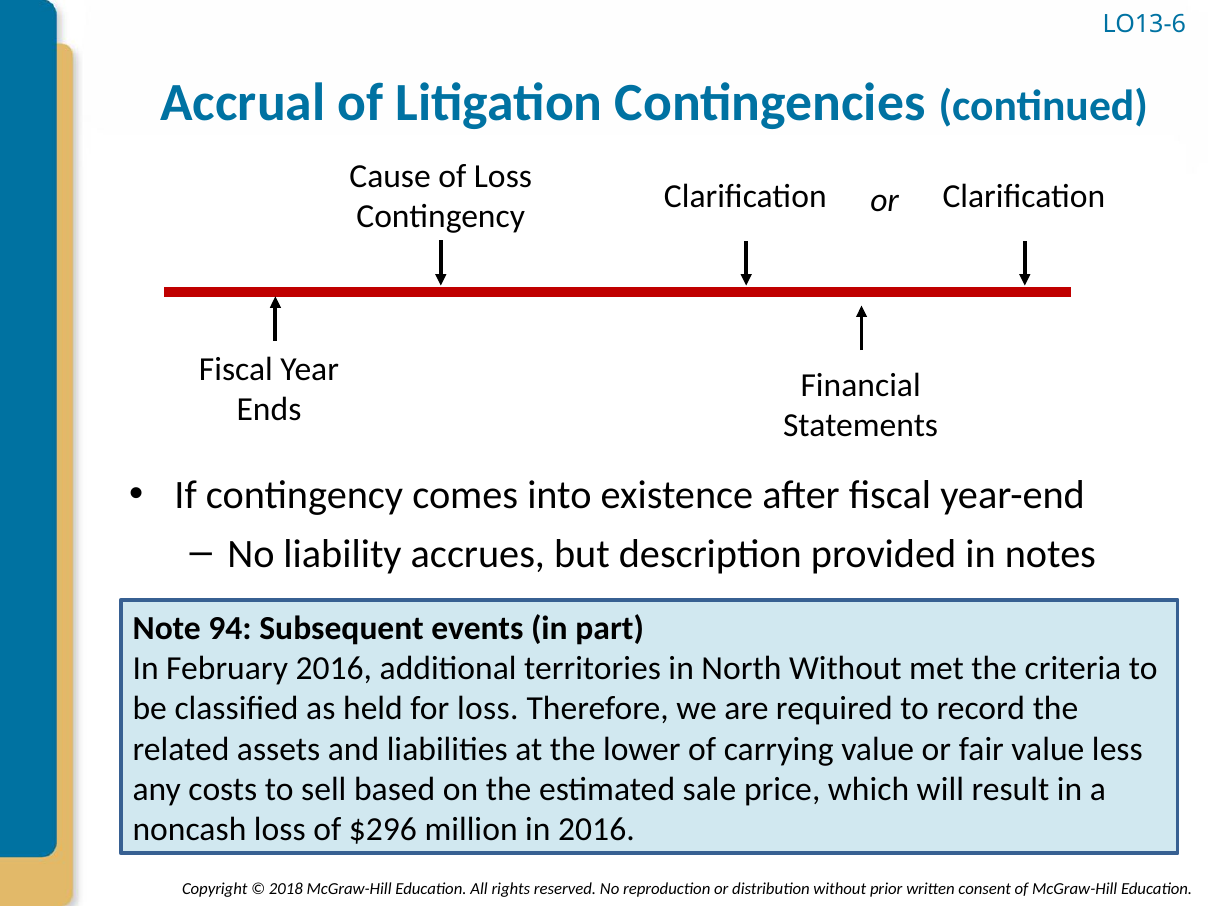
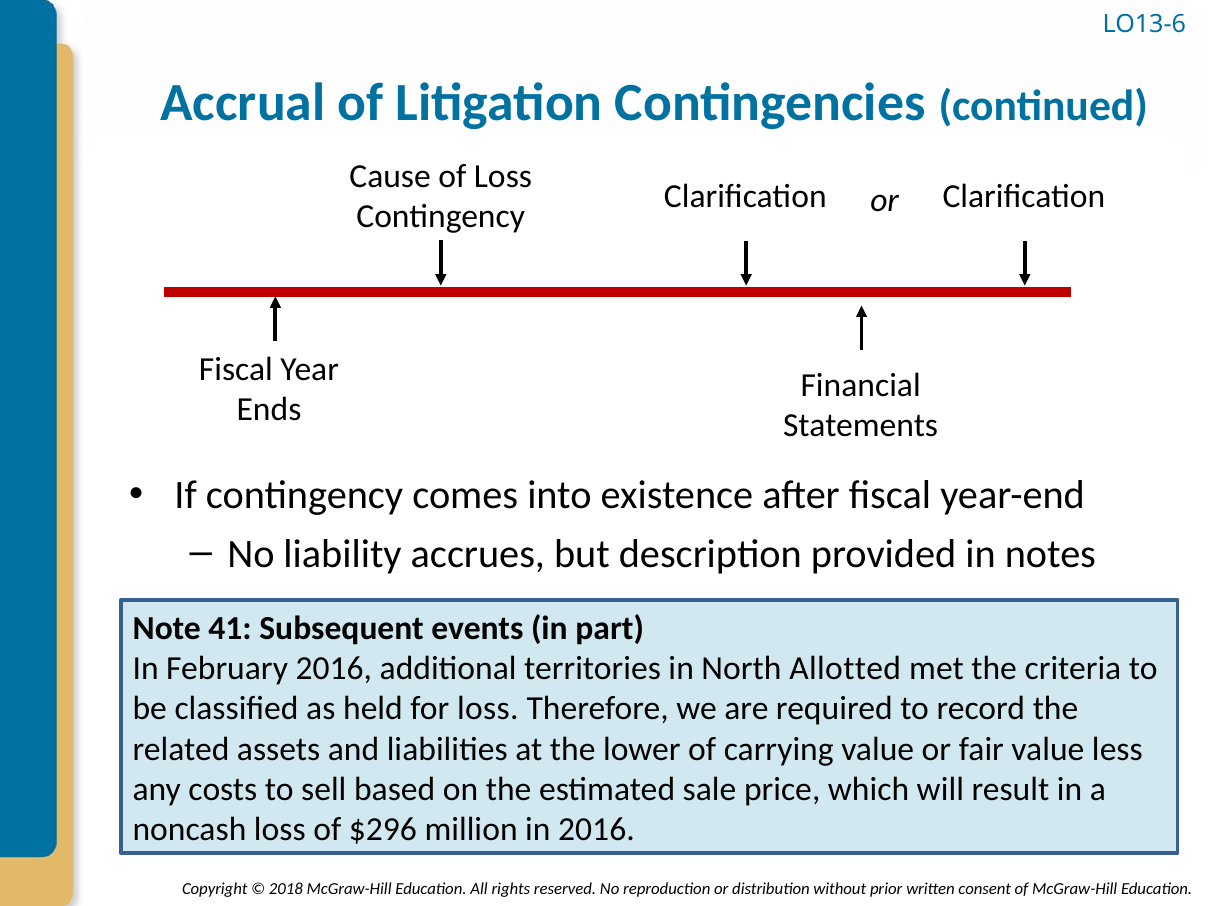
94: 94 -> 41
North Without: Without -> Allotted
